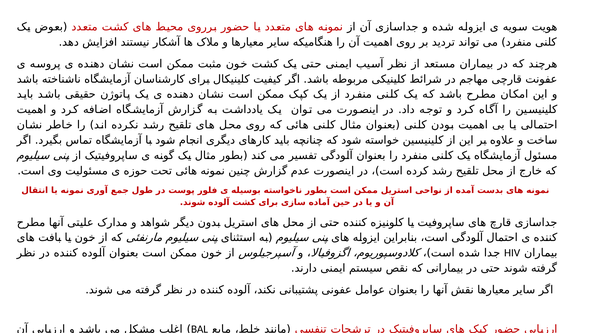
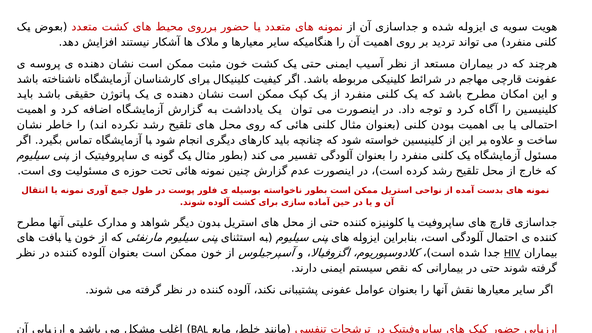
HIV underline: none -> present
